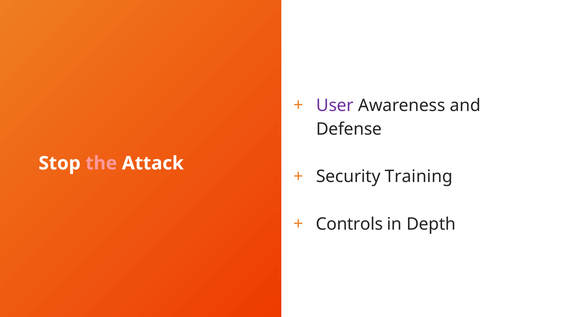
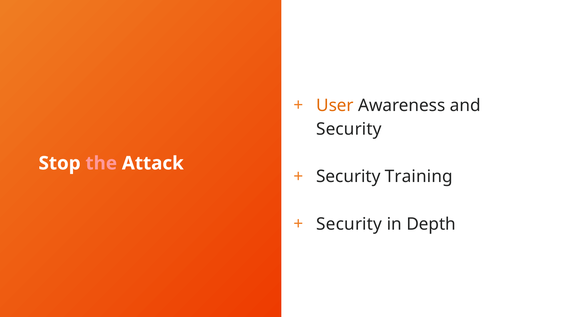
User colour: purple -> orange
Defense at (349, 129): Defense -> Security
Controls at (349, 224): Controls -> Security
